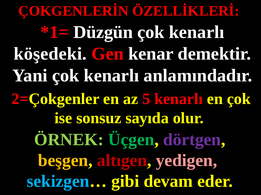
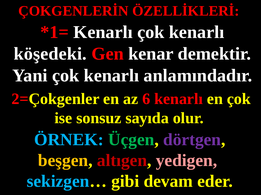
Düzgün at (103, 32): Düzgün -> Kenarlı
5: 5 -> 6
ÖRNEK colour: light green -> light blue
